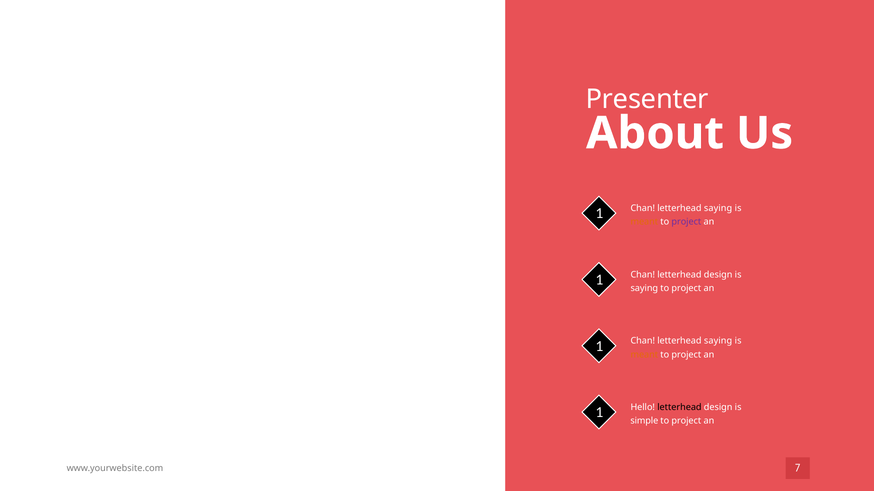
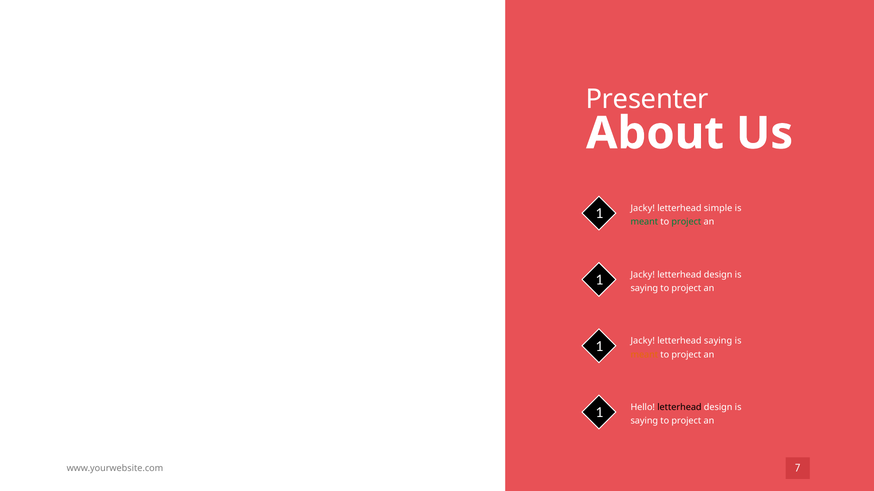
Chan at (643, 209): Chan -> Jacky
saying at (718, 209): saying -> simple
meant at (644, 222) colour: orange -> green
project at (686, 222) colour: purple -> green
Chan at (643, 275): Chan -> Jacky
Chan at (643, 341): Chan -> Jacky
simple at (644, 421): simple -> saying
